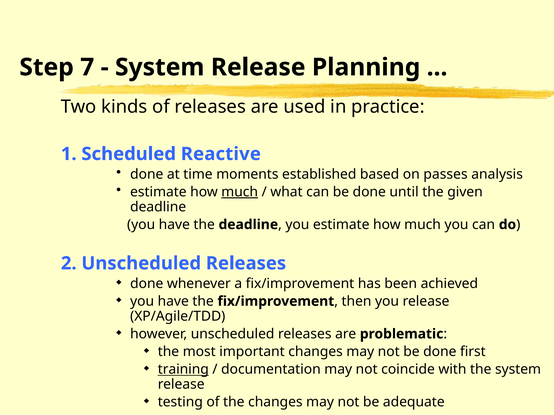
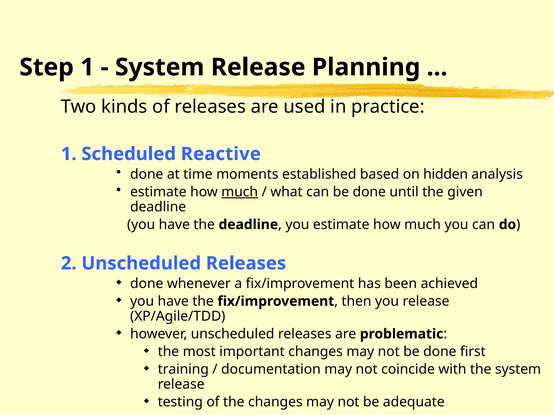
Step 7: 7 -> 1
passes: passes -> hidden
training underline: present -> none
